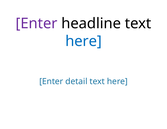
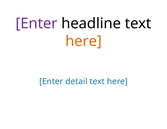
here at (84, 41) colour: blue -> orange
